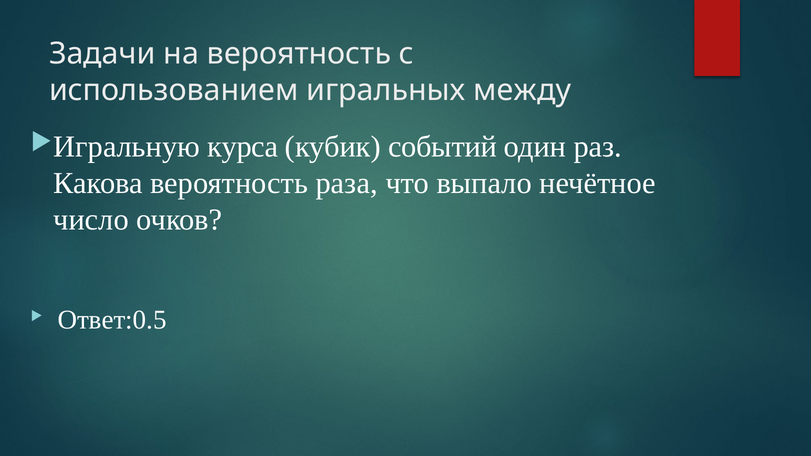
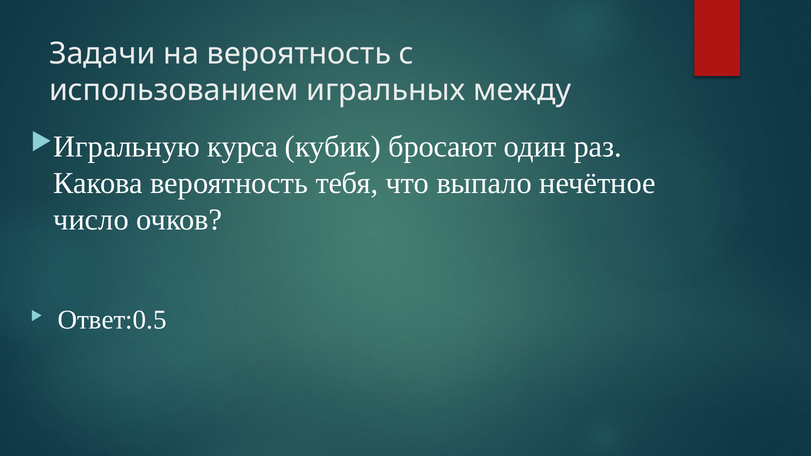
событий: событий -> бросают
раза: раза -> тебя
